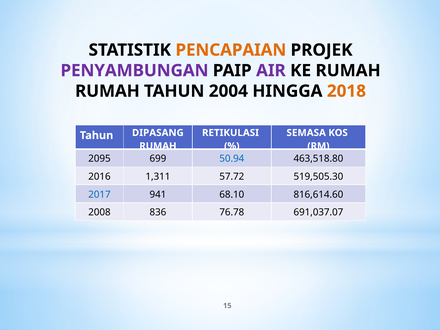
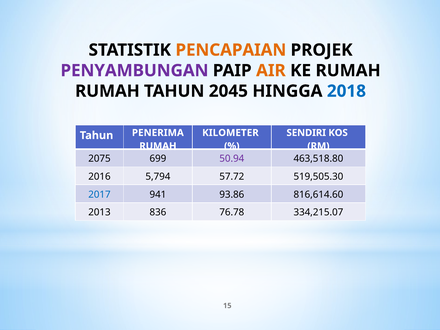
AIR colour: purple -> orange
2004: 2004 -> 2045
2018 colour: orange -> blue
RETIKULASI: RETIKULASI -> KILOMETER
SEMASA: SEMASA -> SENDIRI
DIPASANG: DIPASANG -> PENERIMA
2095: 2095 -> 2075
50.94 colour: blue -> purple
1,311: 1,311 -> 5,794
68.10: 68.10 -> 93.86
2008: 2008 -> 2013
691,037.07: 691,037.07 -> 334,215.07
